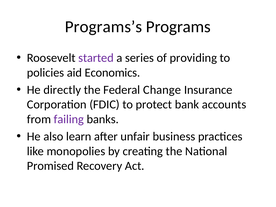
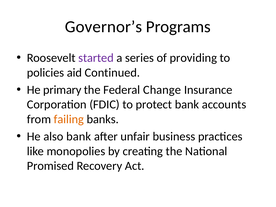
Programs’s: Programs’s -> Governor’s
Economics: Economics -> Continued
directly: directly -> primary
failing colour: purple -> orange
also learn: learn -> bank
